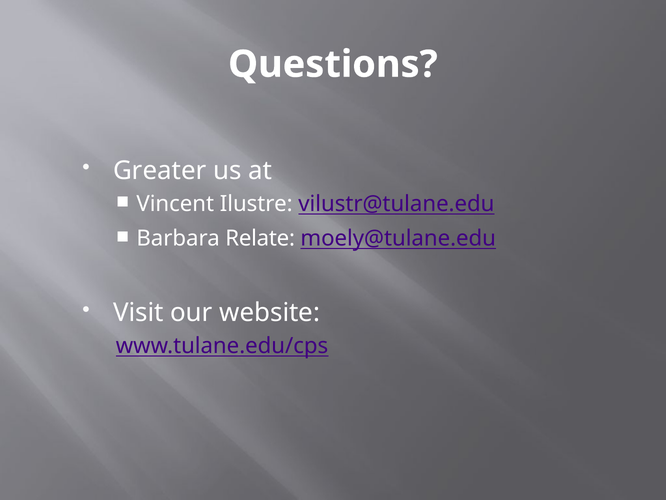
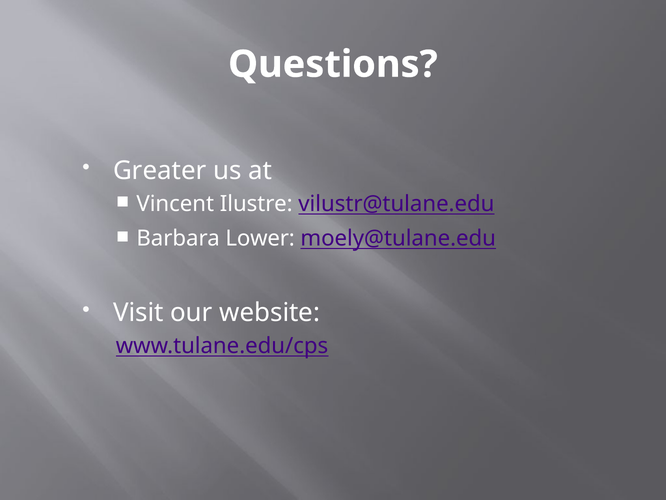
Relate: Relate -> Lower
